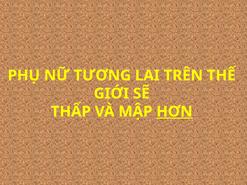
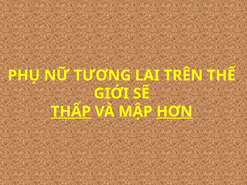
THẤP underline: none -> present
